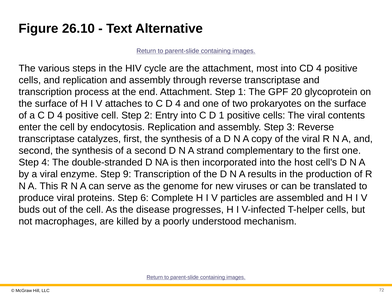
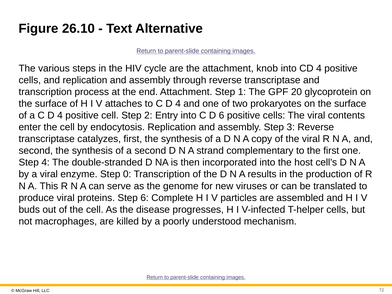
most: most -> knob
D 1: 1 -> 6
9: 9 -> 0
